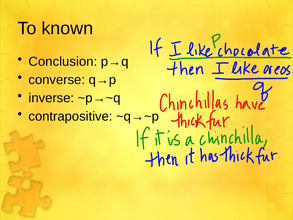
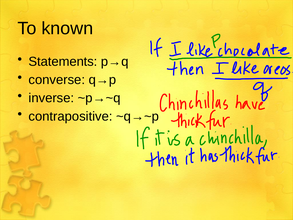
Conclusion: Conclusion -> Statements
